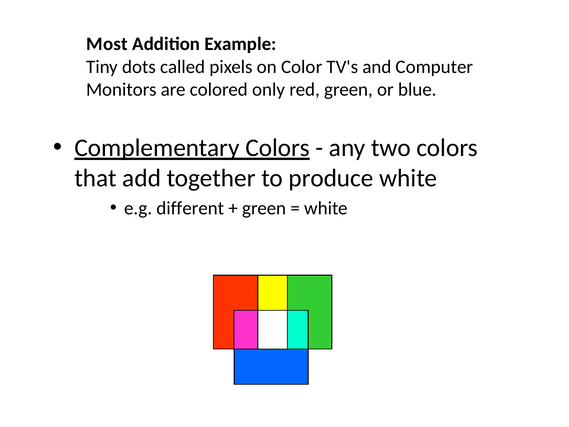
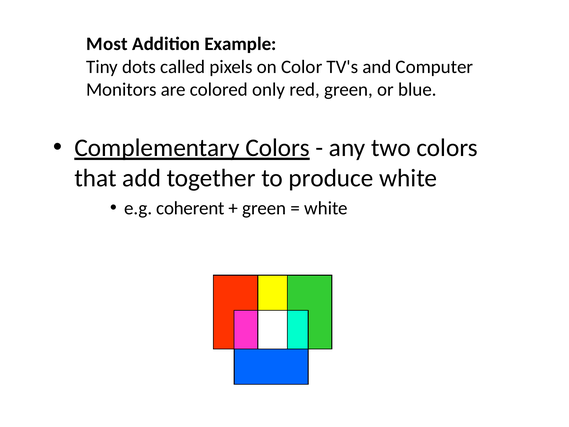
different: different -> coherent
